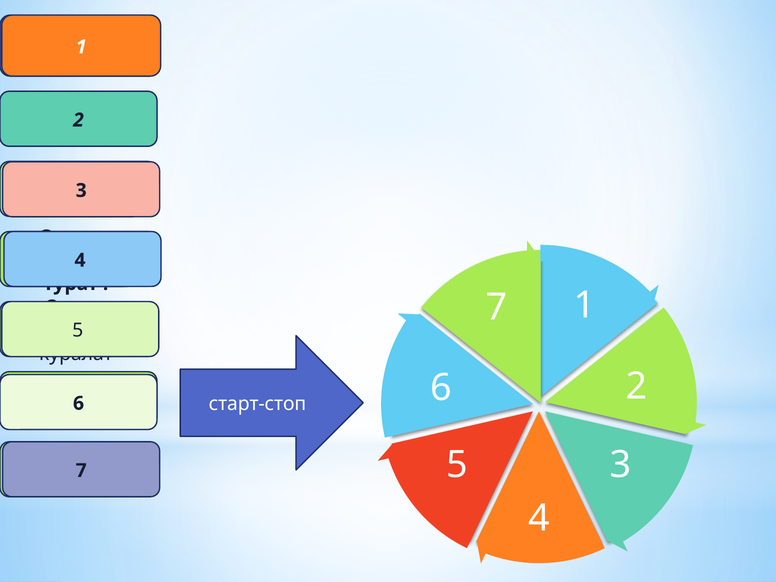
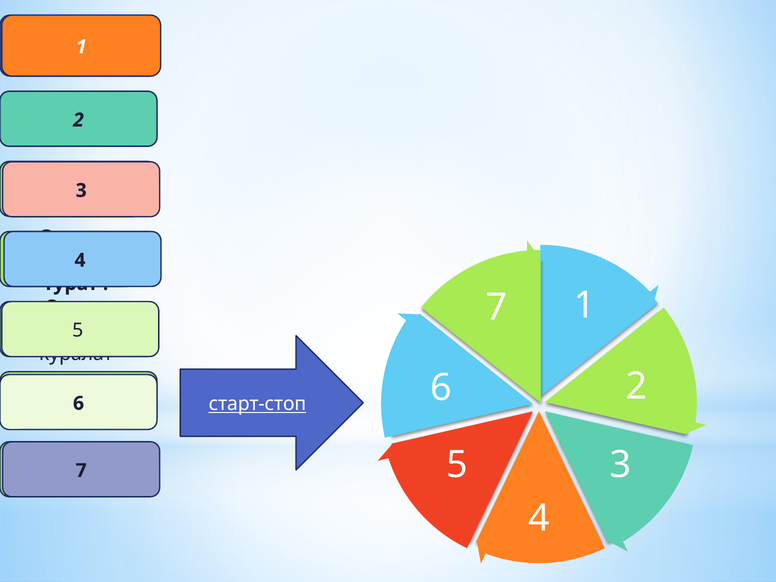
старт-стоп underline: none -> present
